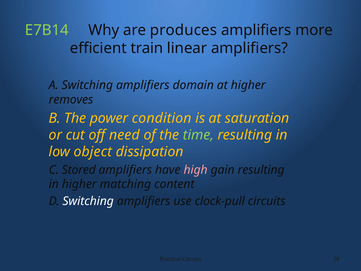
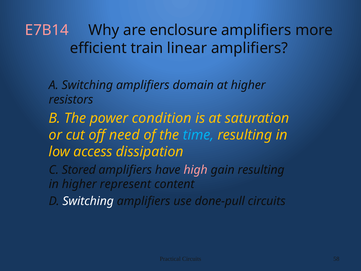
E7B14 colour: light green -> pink
produces: produces -> enclosure
removes: removes -> resistors
time colour: light green -> light blue
object: object -> access
matching: matching -> represent
clock-pull: clock-pull -> done-pull
